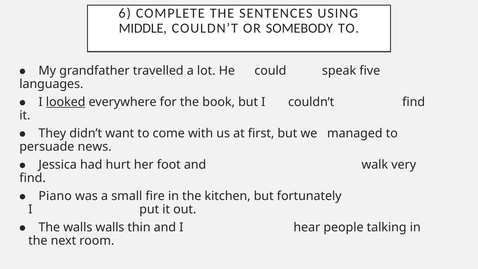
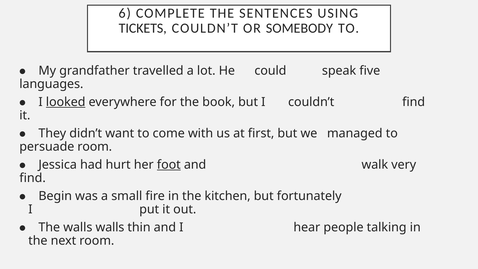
MIDDLE: MIDDLE -> TICKETS
persuade news: news -> room
foot underline: none -> present
Piano: Piano -> Begin
